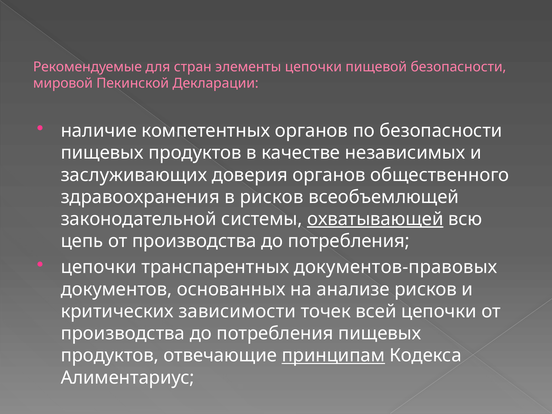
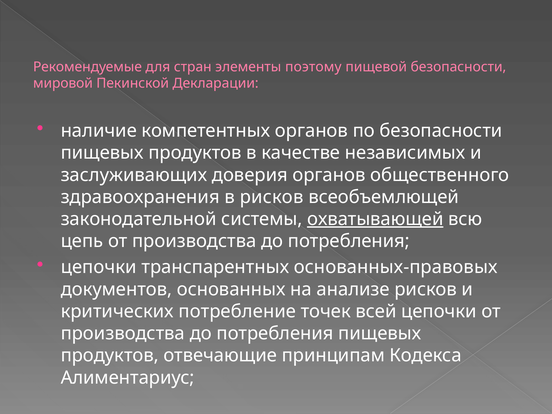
элементы цепочки: цепочки -> поэтому
документов-правовых: документов-правовых -> основанных-правовых
зависимости: зависимости -> потребление
принципам underline: present -> none
